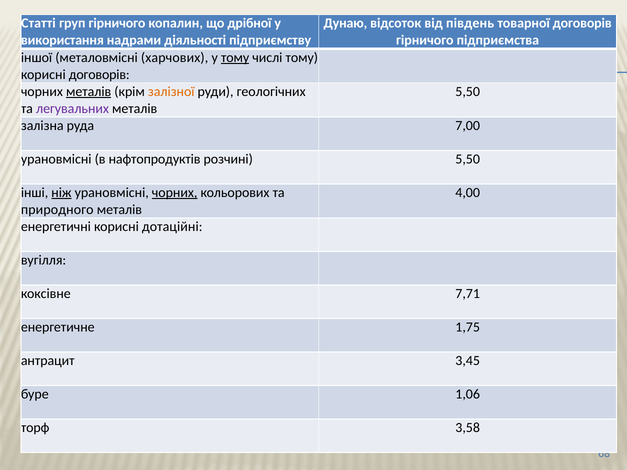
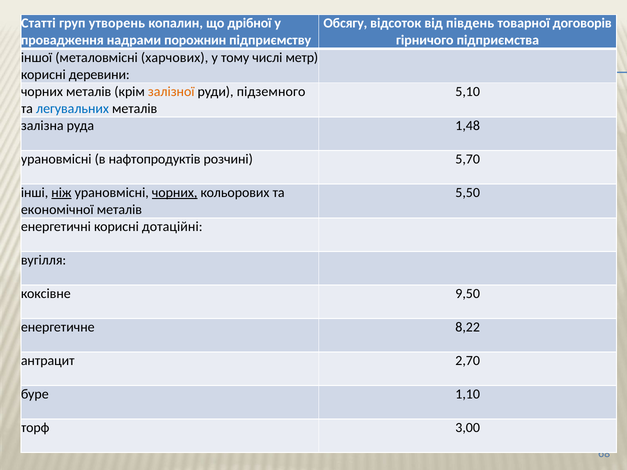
груп гірничого: гірничого -> утворень
Дунаю: Дунаю -> Обсягу
використання: використання -> провадження
діяльності: діяльності -> порожнин
тому at (235, 57) underline: present -> none
числі тому: тому -> метр
корисні договорів: договорів -> деревини
металів at (89, 92) underline: present -> none
геологічних: геологічних -> підземного
5,50 at (468, 92): 5,50 -> 5,10
легувальних colour: purple -> blue
7,00: 7,00 -> 1,48
розчині 5,50: 5,50 -> 5,70
4,00: 4,00 -> 5,50
природного: природного -> економічної
7,71: 7,71 -> 9,50
1,75: 1,75 -> 8,22
3,45: 3,45 -> 2,70
1,06: 1,06 -> 1,10
3,58: 3,58 -> 3,00
